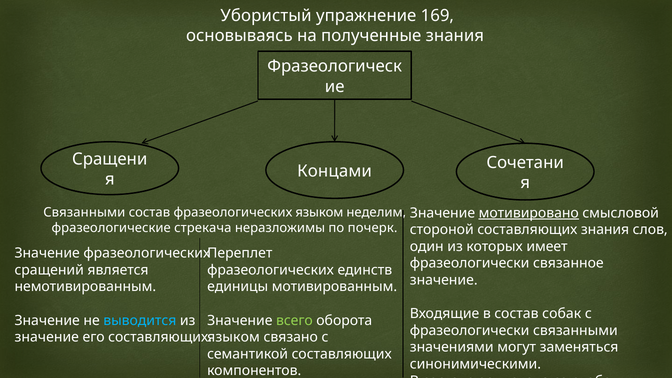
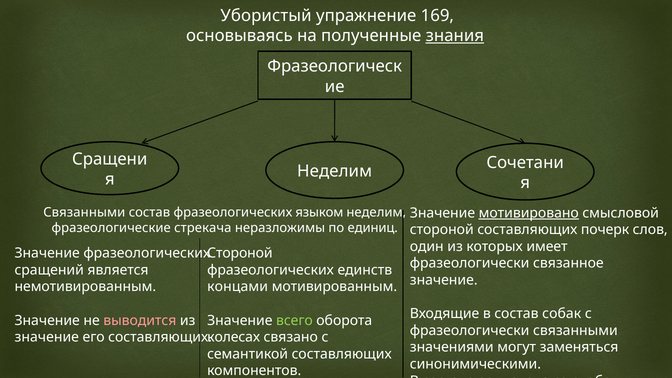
знания at (455, 36) underline: none -> present
Концами at (335, 171): Концами -> Неделим
почерк: почерк -> единиц
составляющих знания: знания -> почерк
Переплет at (240, 253): Переплет -> Стороной
единицы: единицы -> концами
выводится colour: light blue -> pink
языком at (234, 337): языком -> колесах
